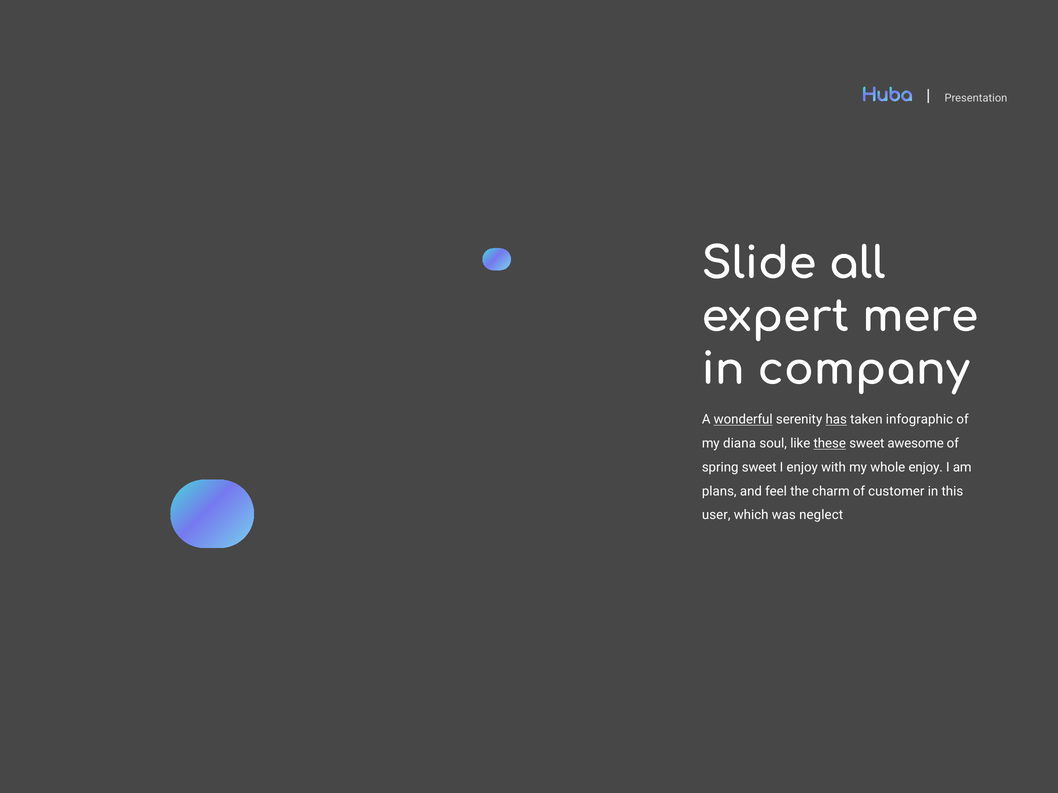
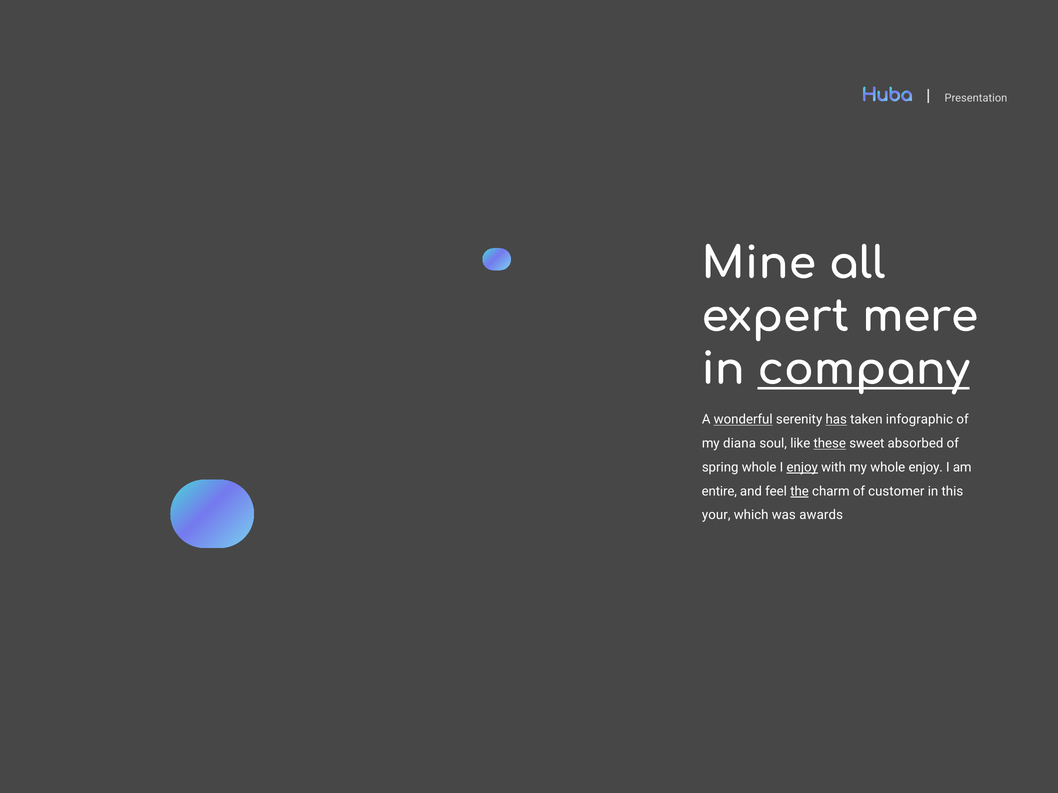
Slide: Slide -> Mine
company underline: none -> present
awesome: awesome -> absorbed
spring sweet: sweet -> whole
enjoy at (802, 468) underline: none -> present
plans: plans -> entire
the underline: none -> present
user: user -> your
neglect: neglect -> awards
